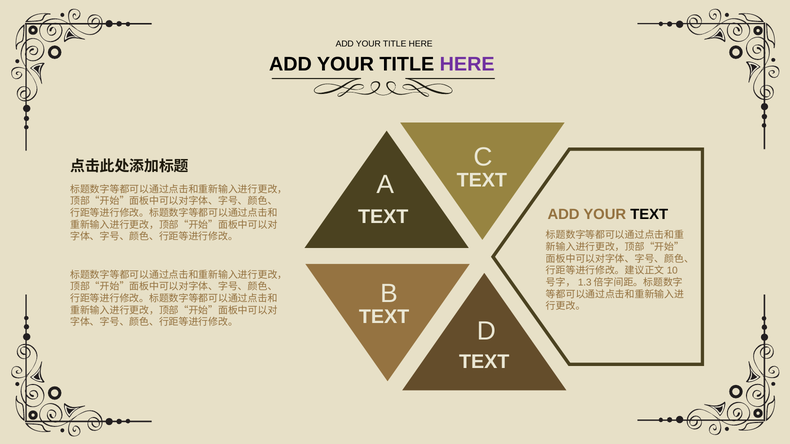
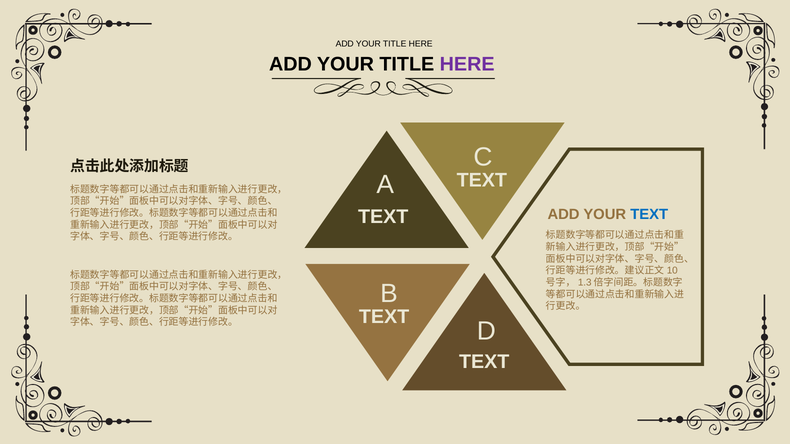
TEXT at (649, 215) colour: black -> blue
